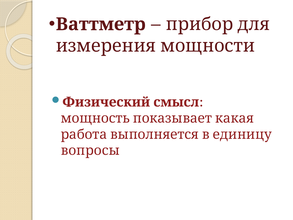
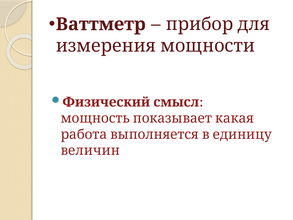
вопросы: вопросы -> величин
